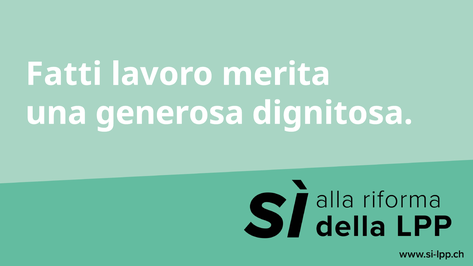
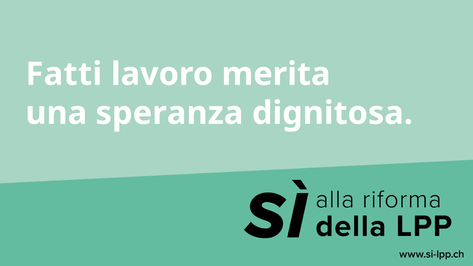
generosa: generosa -> speranza
